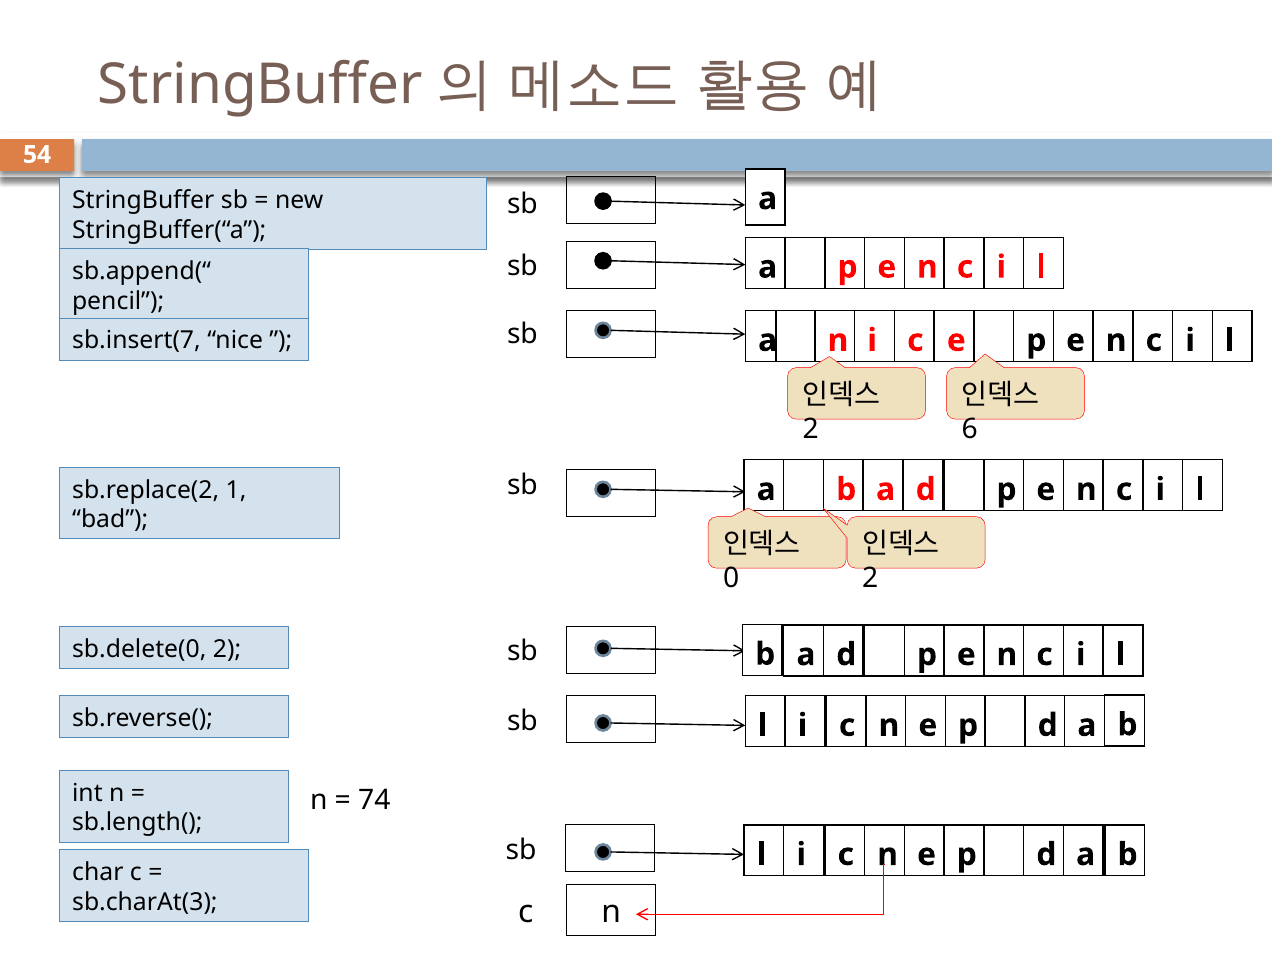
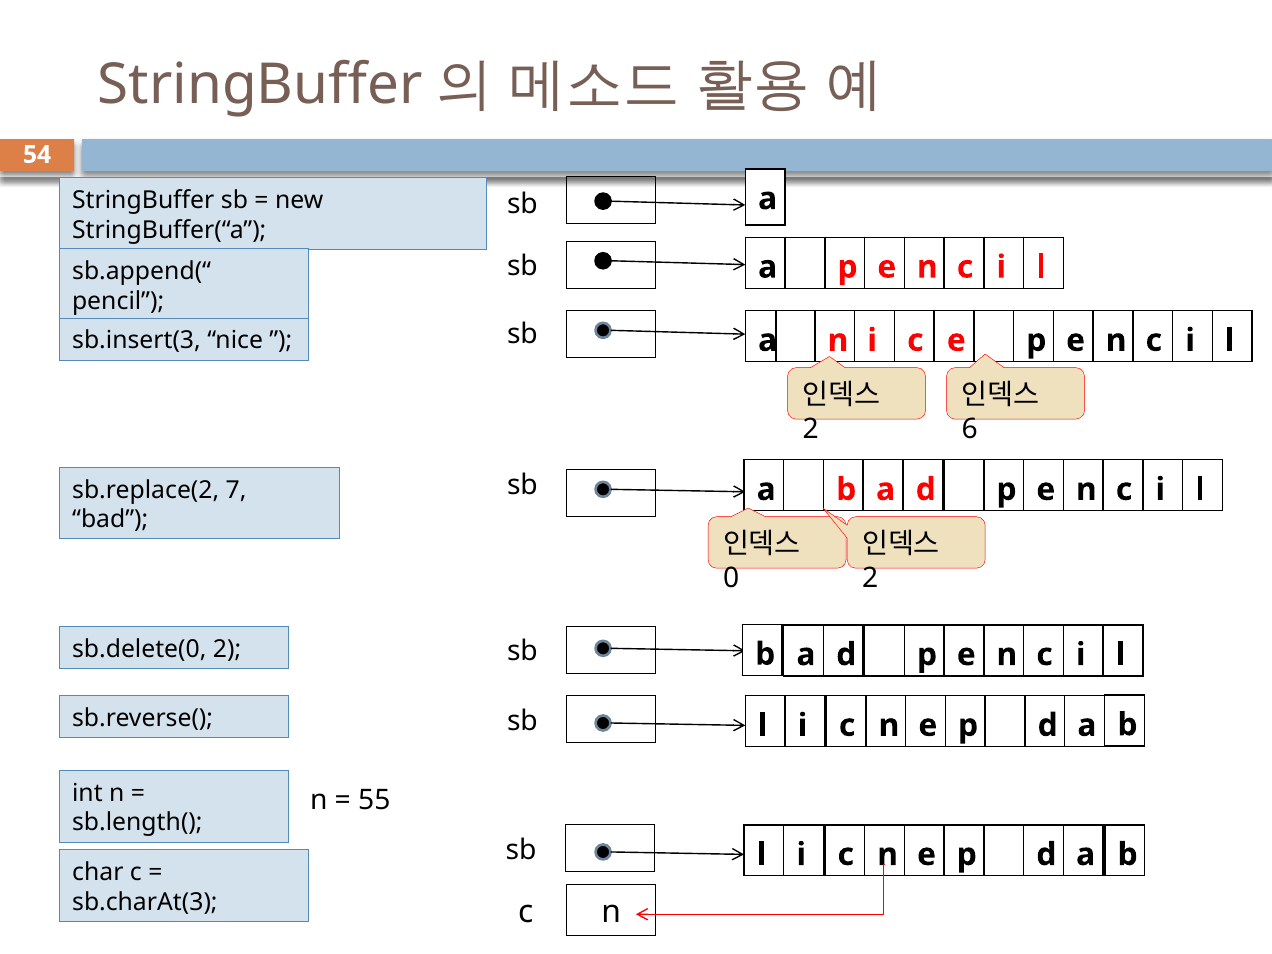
sb.insert(7: sb.insert(7 -> sb.insert(3
1: 1 -> 7
74: 74 -> 55
